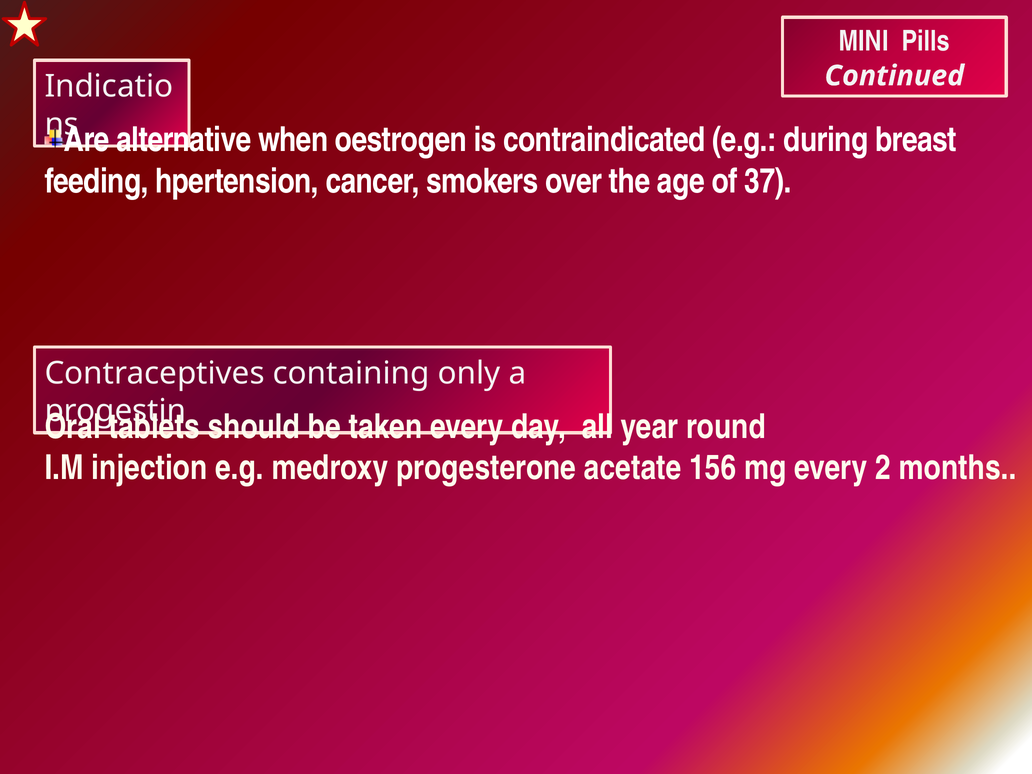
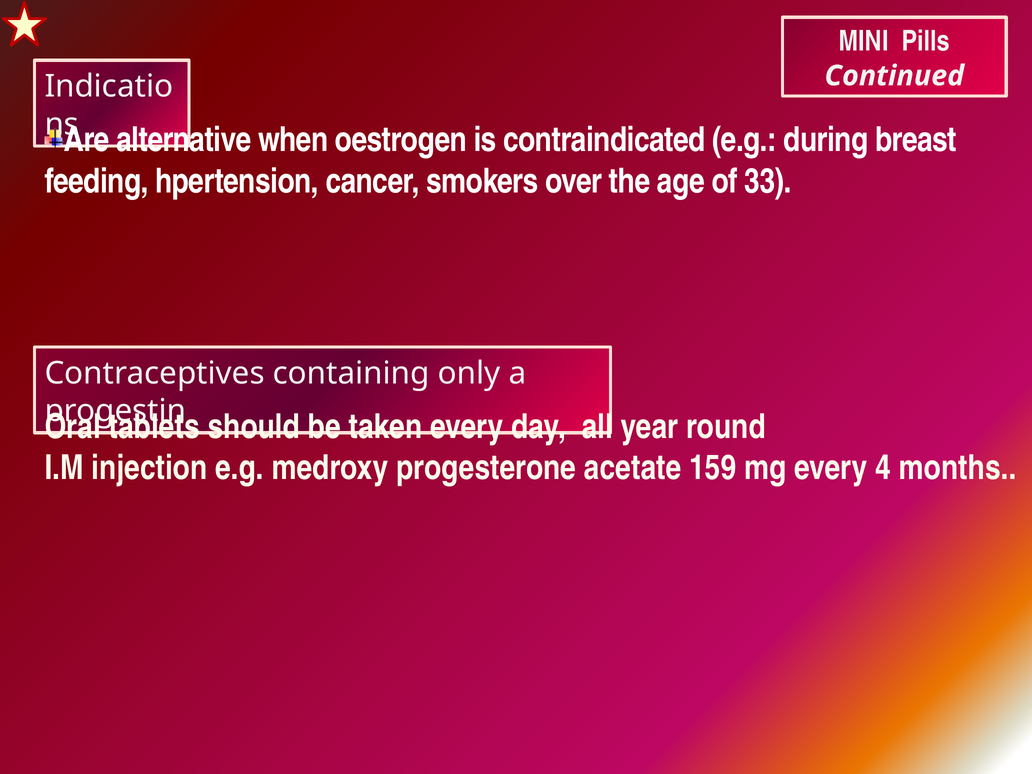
37: 37 -> 33
156: 156 -> 159
2: 2 -> 4
